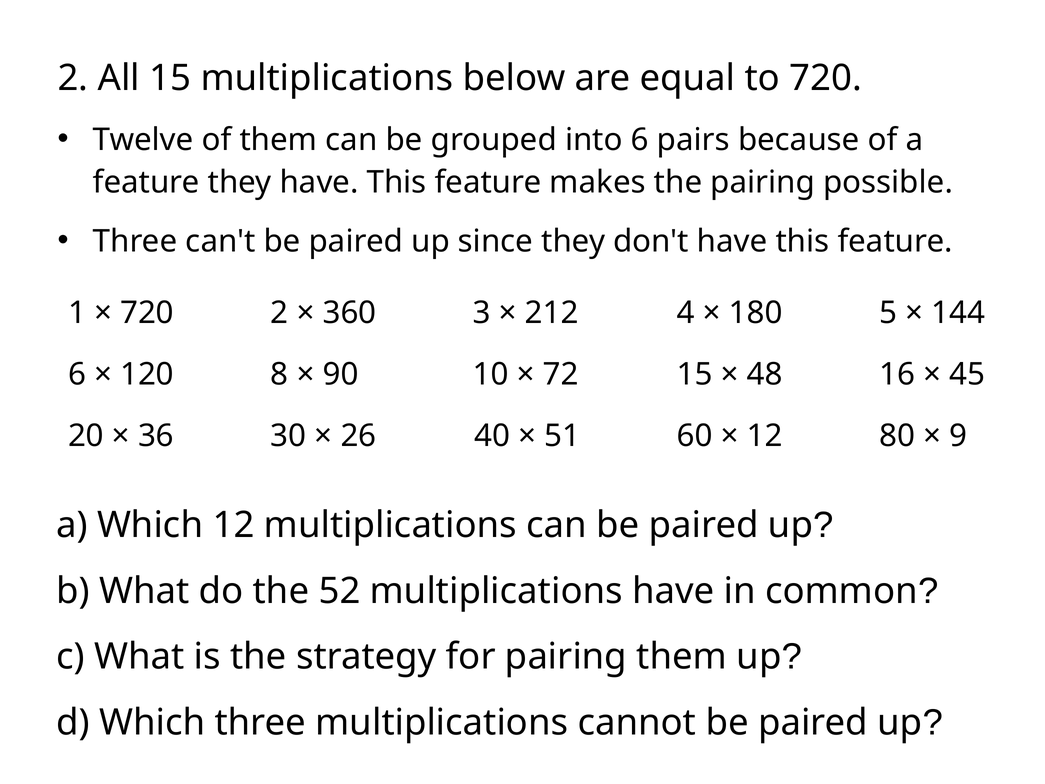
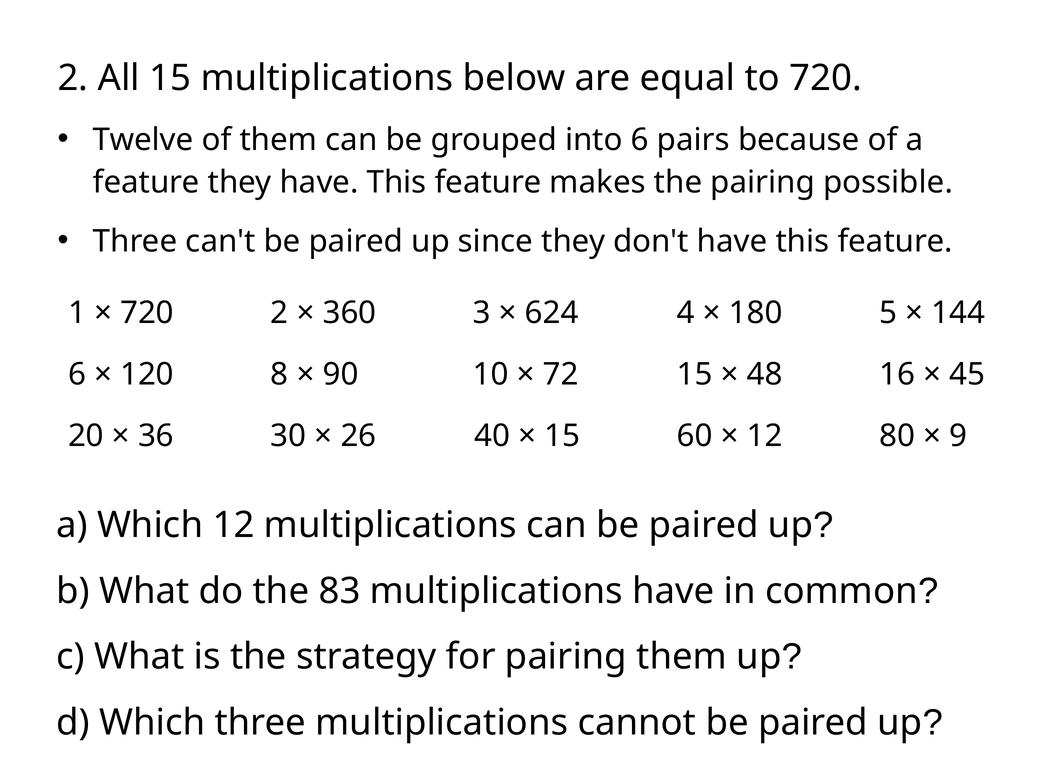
212: 212 -> 624
51 at (562, 436): 51 -> 15
52: 52 -> 83
